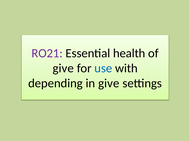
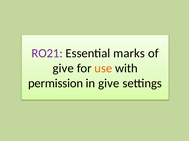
health: health -> marks
use colour: blue -> orange
depending: depending -> permission
